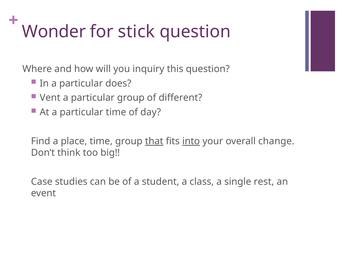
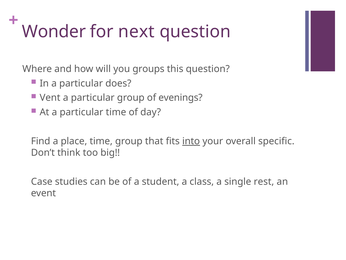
stick: stick -> next
inquiry: inquiry -> groups
different: different -> evenings
that underline: present -> none
change: change -> specific
